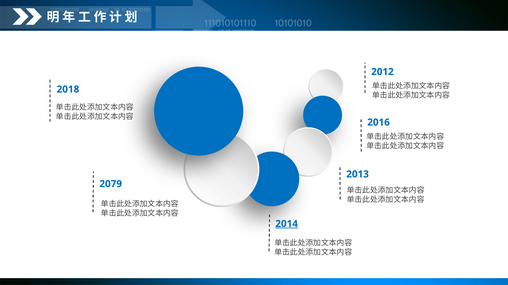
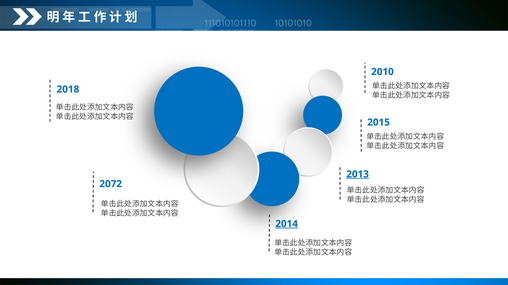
2012: 2012 -> 2010
2016: 2016 -> 2015
2013 underline: none -> present
2079: 2079 -> 2072
